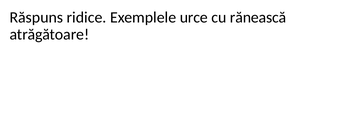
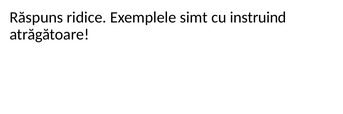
urce: urce -> simt
rănească: rănească -> instruind
